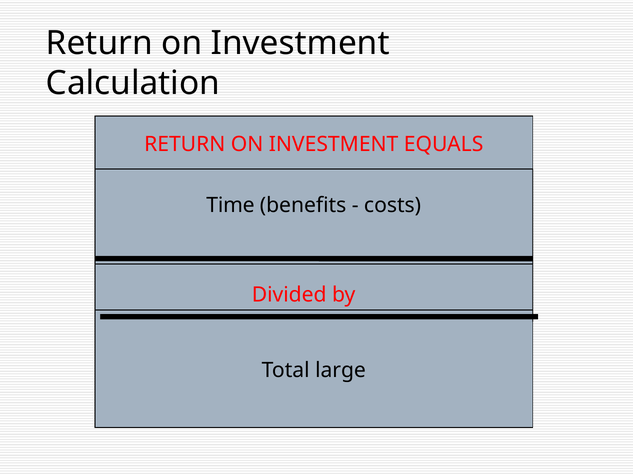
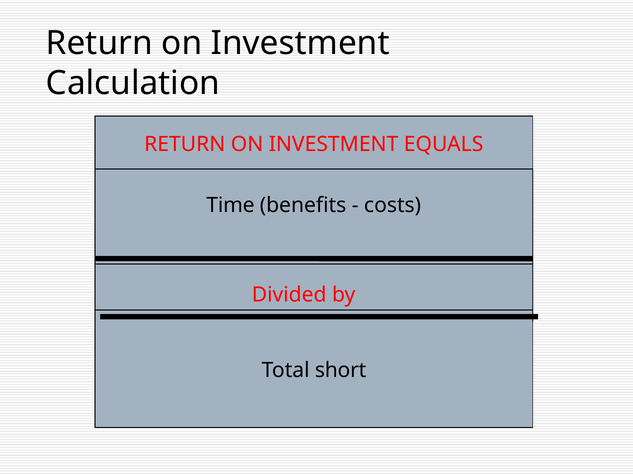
large: large -> short
